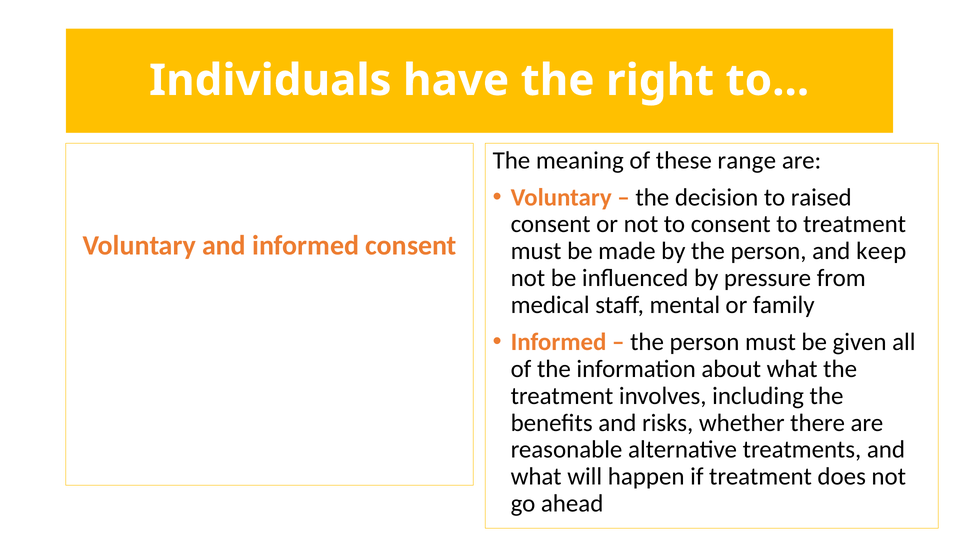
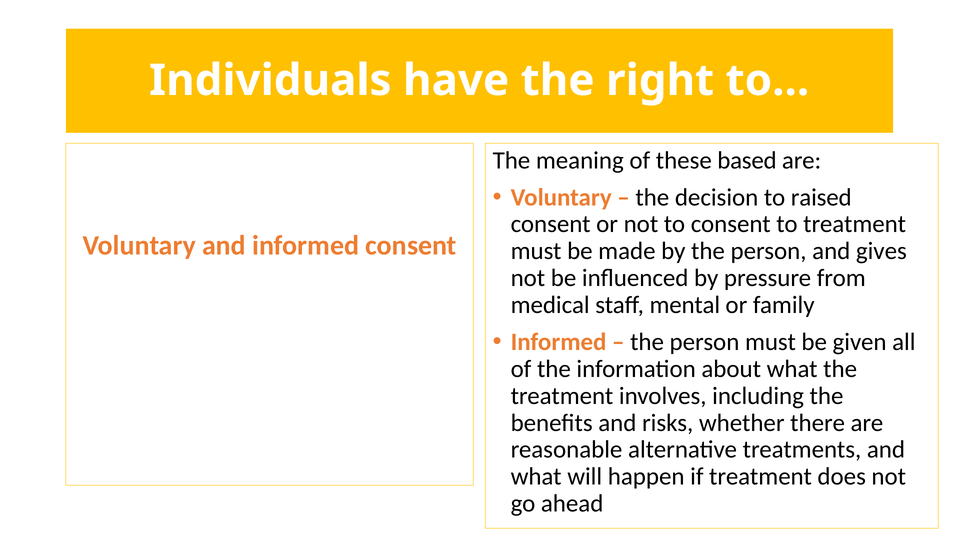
range: range -> based
keep: keep -> gives
